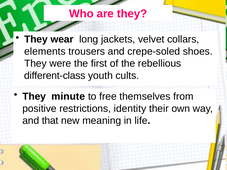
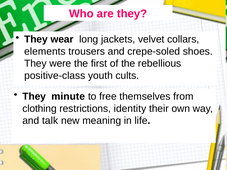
different-class: different-class -> positive-class
positive: positive -> clothing
that: that -> talk
